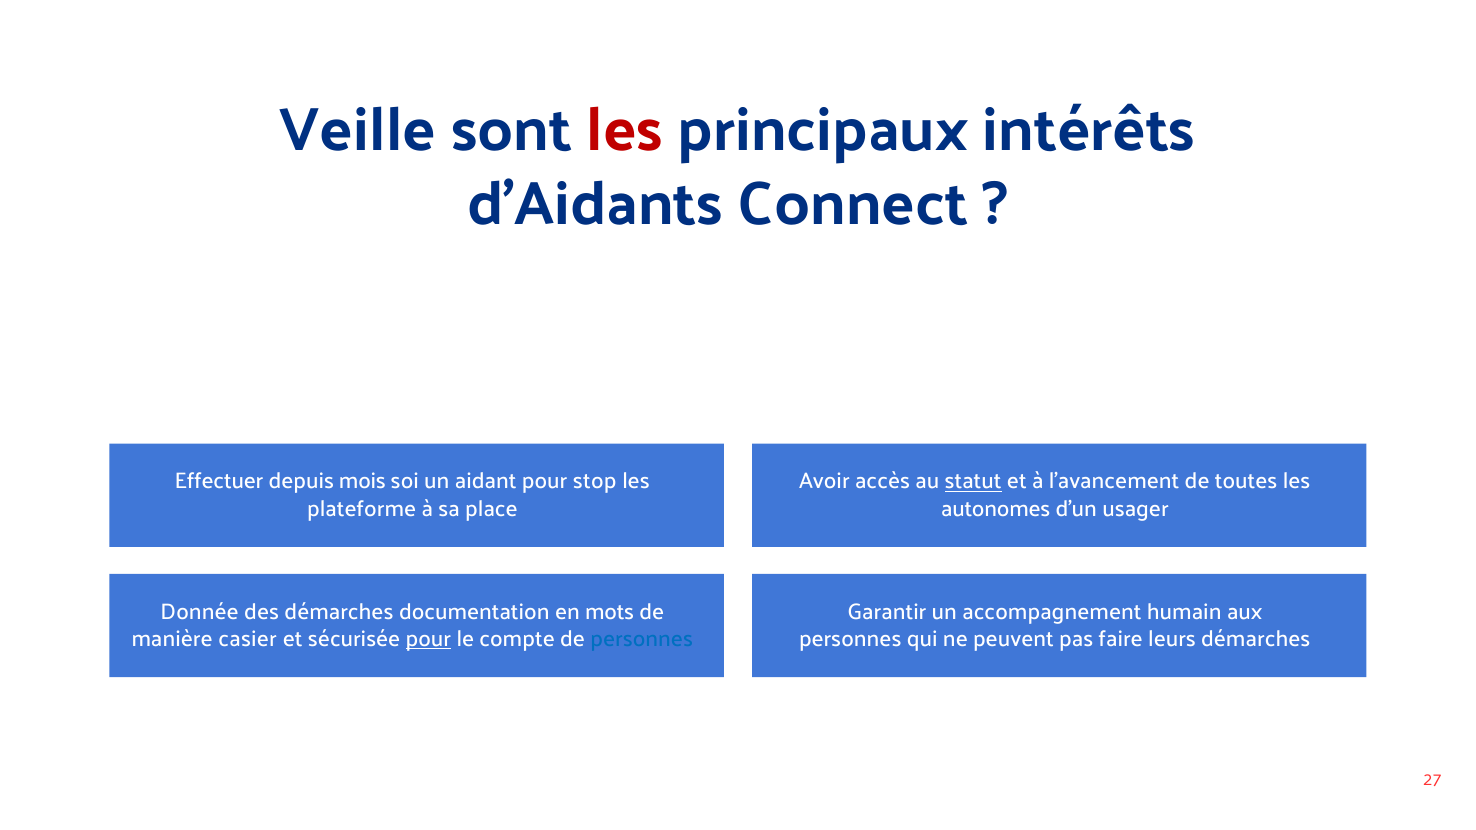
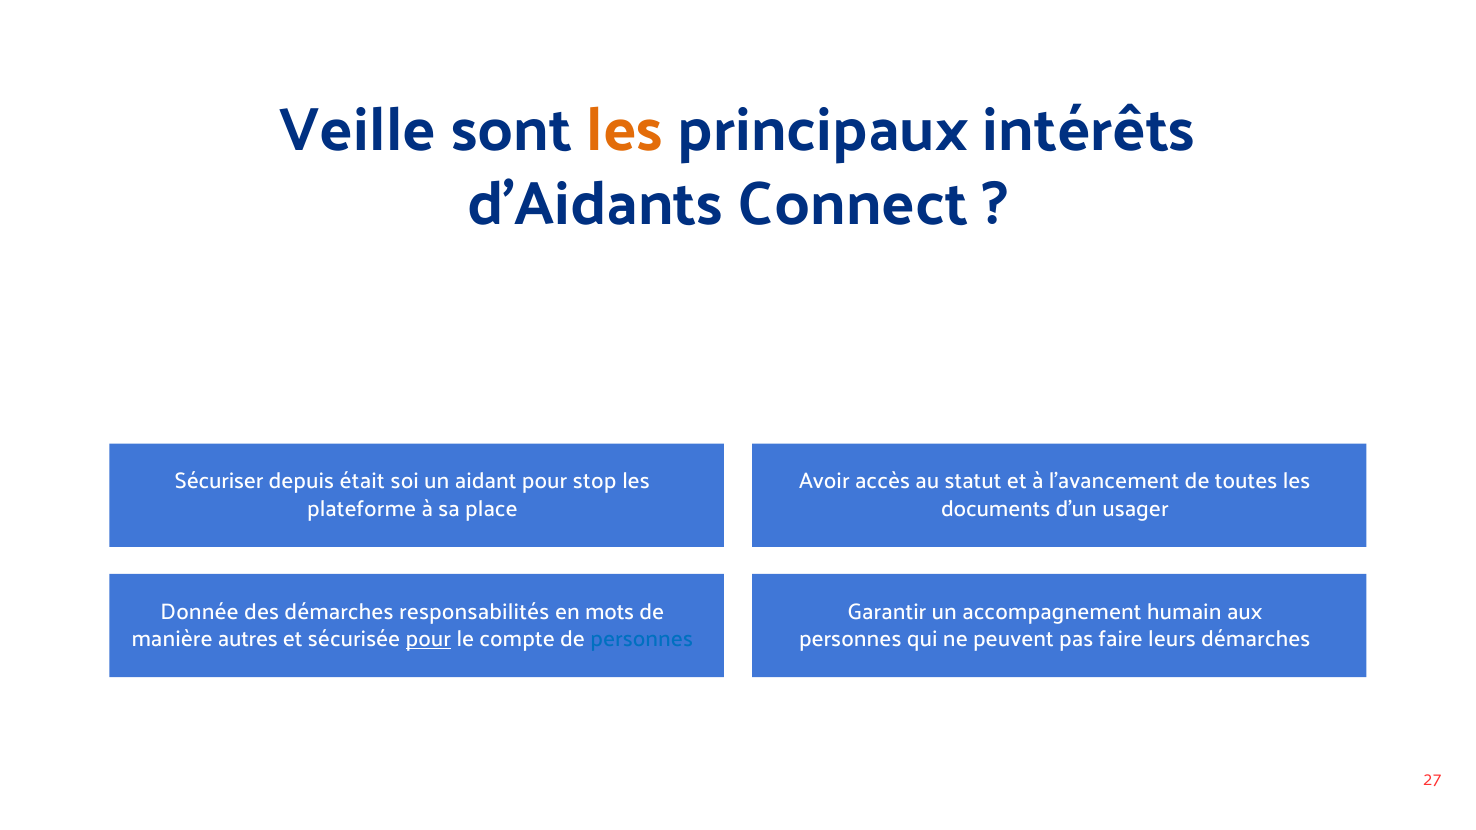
les at (625, 131) colour: red -> orange
Effectuer: Effectuer -> Sécuriser
mois: mois -> était
statut underline: present -> none
autonomes: autonomes -> documents
documentation: documentation -> responsabilités
casier: casier -> autres
